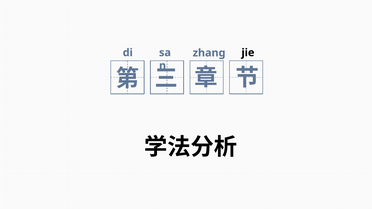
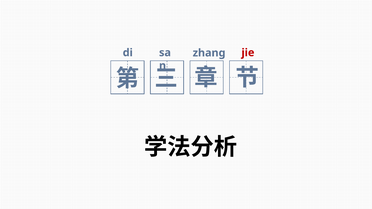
jie colour: black -> red
